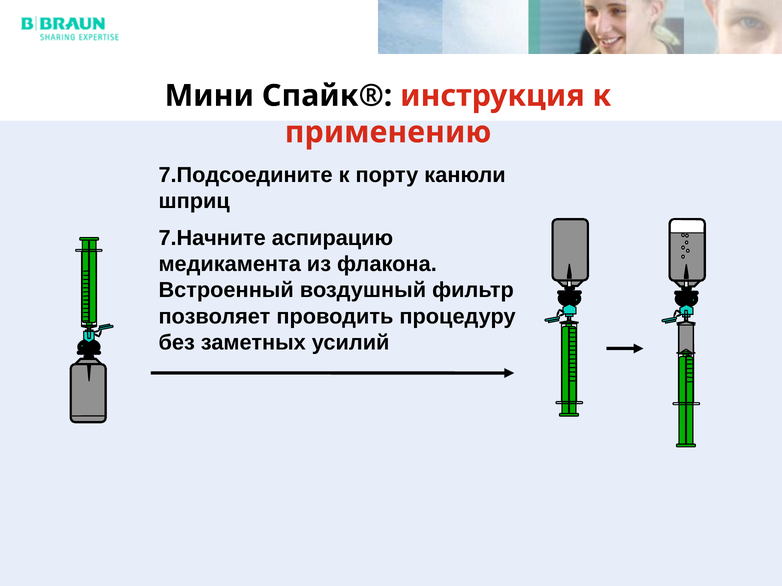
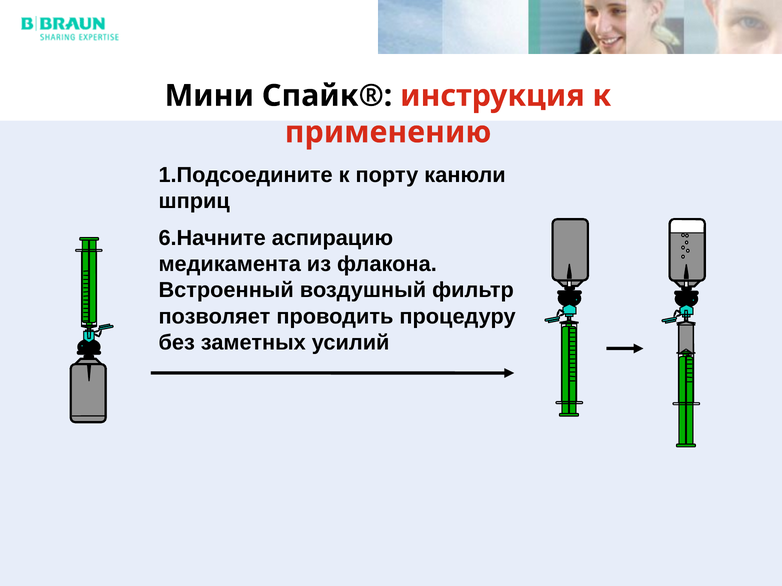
7.Подсоедините: 7.Подсоедините -> 1.Подсоедините
7.Начните: 7.Начните -> 6.Начните
